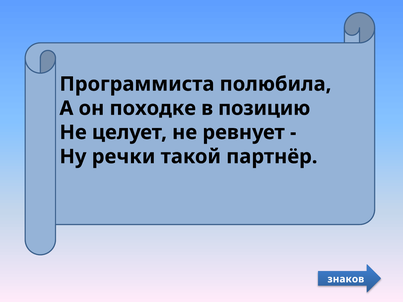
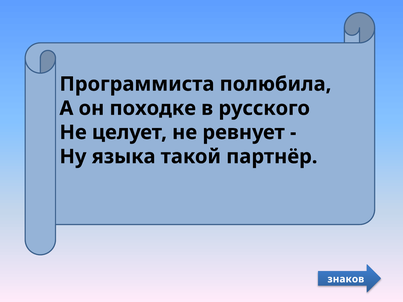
позицию: позицию -> русского
речки: речки -> языка
